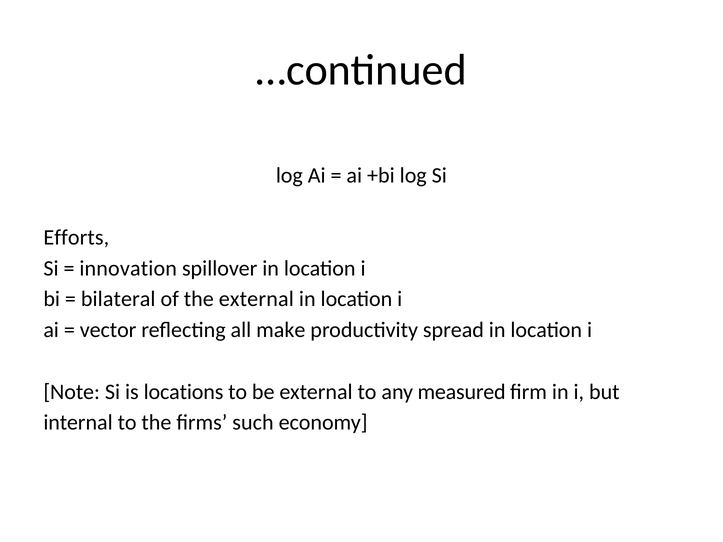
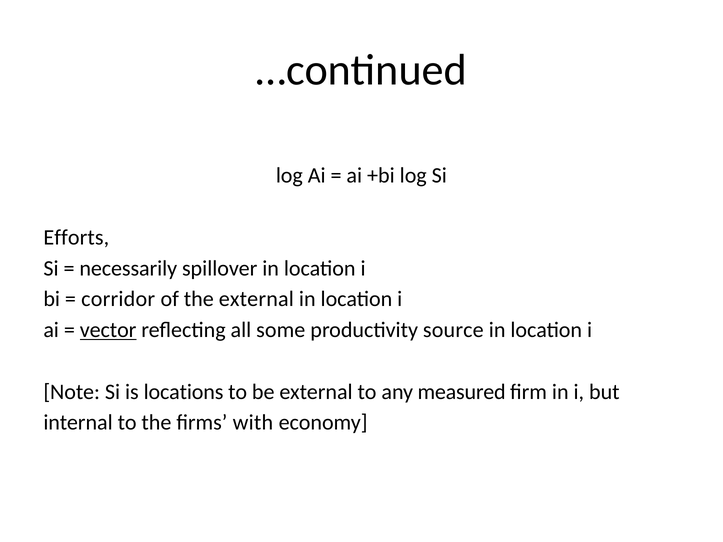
innovation: innovation -> necessarily
bilateral: bilateral -> corridor
vector underline: none -> present
make: make -> some
spread: spread -> source
such: such -> with
